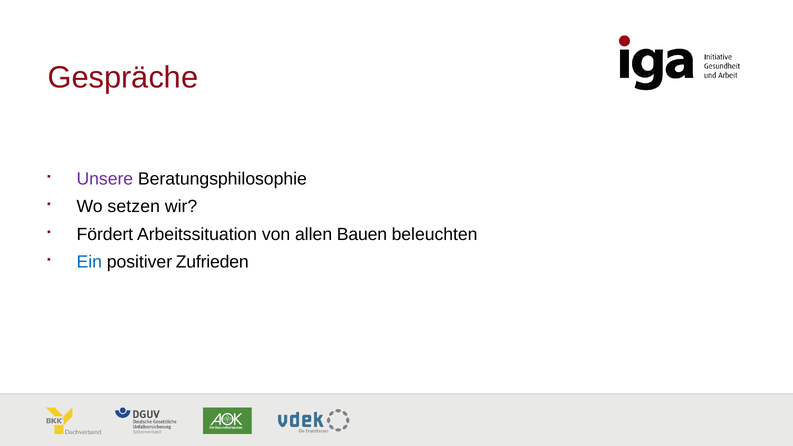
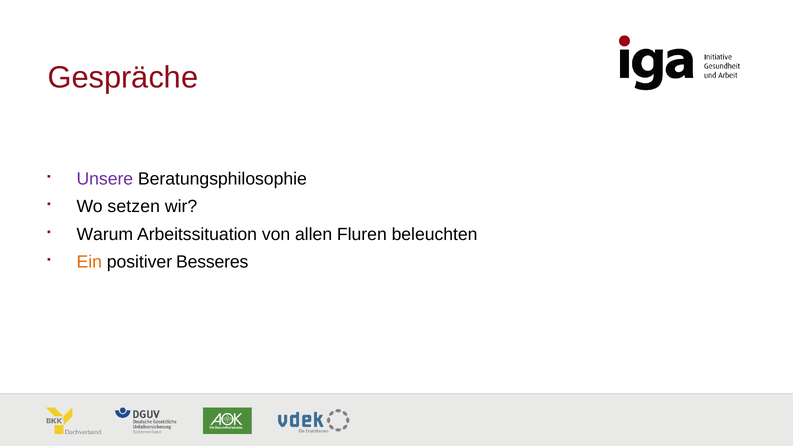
Fördert: Fördert -> Warum
Bauen: Bauen -> Fluren
Ein colour: blue -> orange
Zufrieden: Zufrieden -> Besseres
